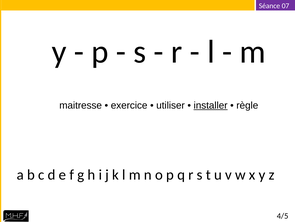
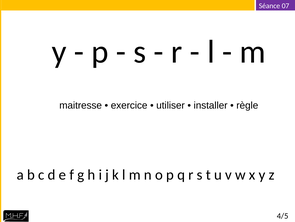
installer underline: present -> none
